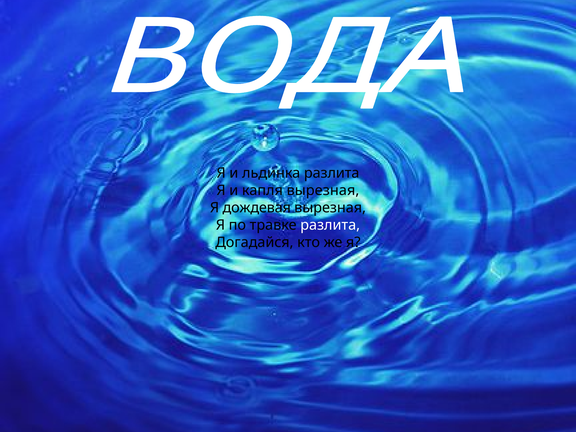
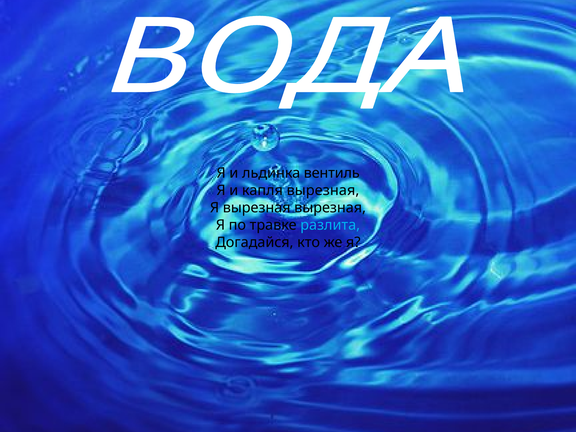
льдинка разлита: разлита -> вентиль
Я дождевая: дождевая -> вырезная
разлита at (330, 225) colour: white -> light blue
